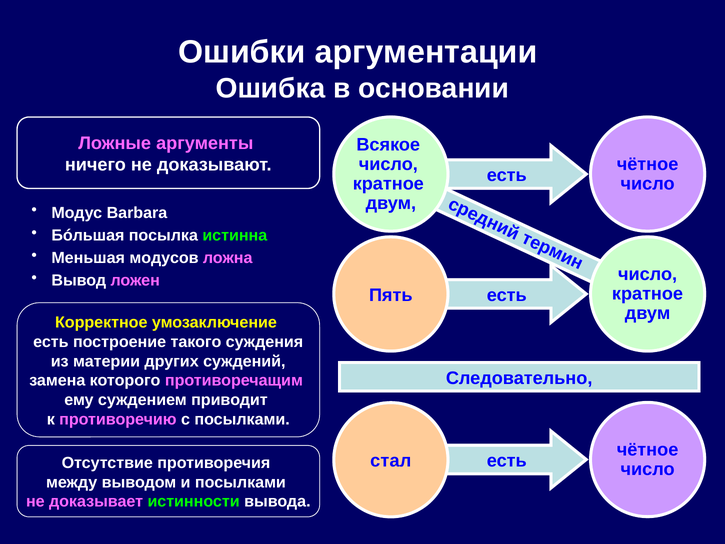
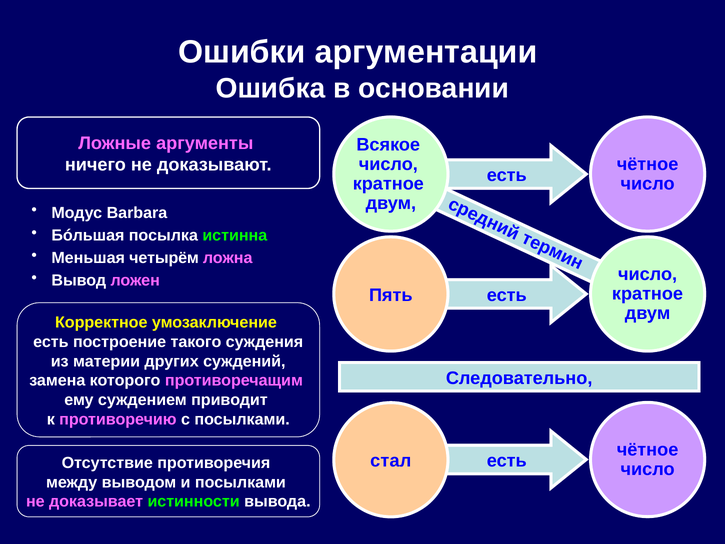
модусов: модусов -> четырём
